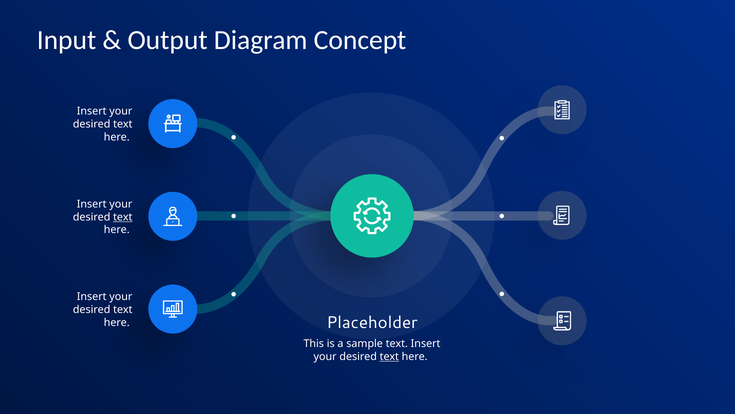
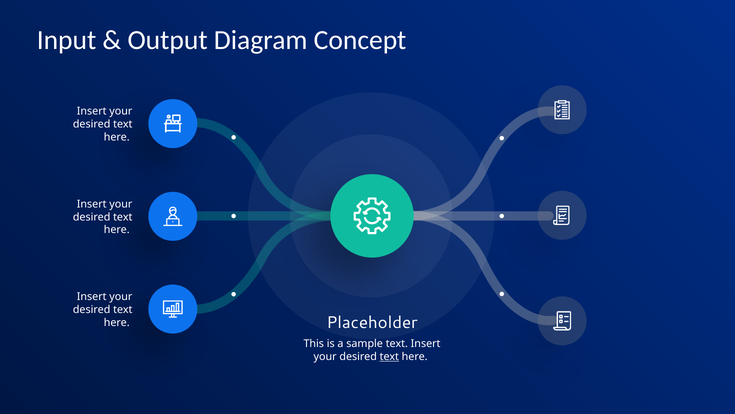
text at (123, 217) underline: present -> none
